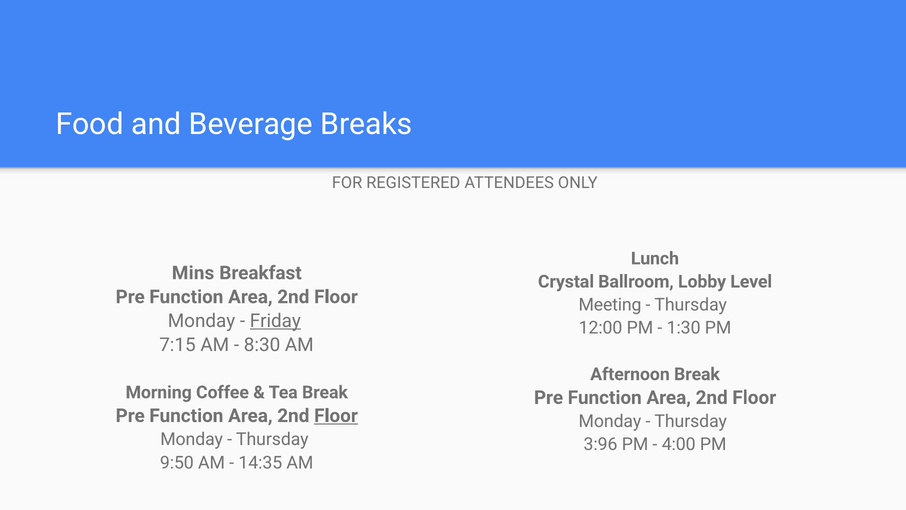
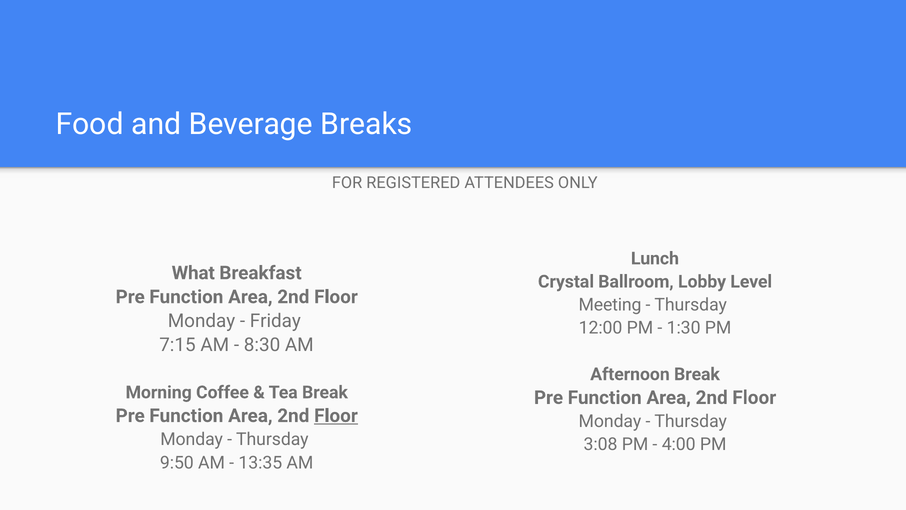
Mins: Mins -> What
Friday underline: present -> none
3:96: 3:96 -> 3:08
14:35: 14:35 -> 13:35
